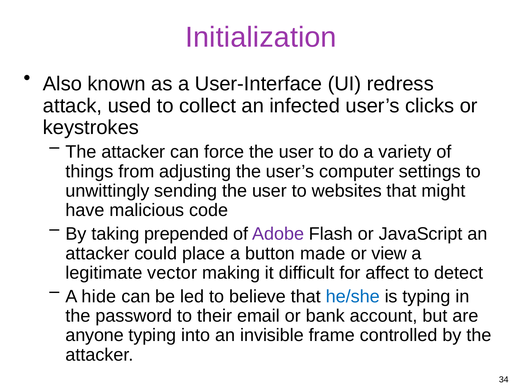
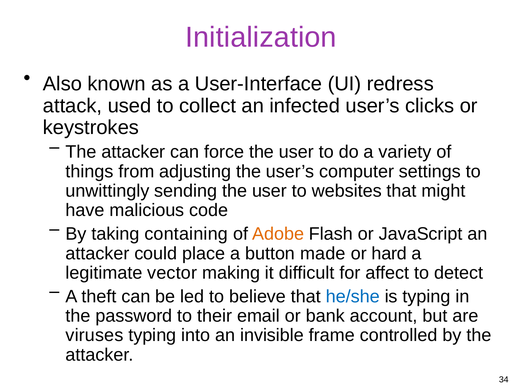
prepended: prepended -> containing
Adobe colour: purple -> orange
view: view -> hard
hide: hide -> theft
anyone: anyone -> viruses
